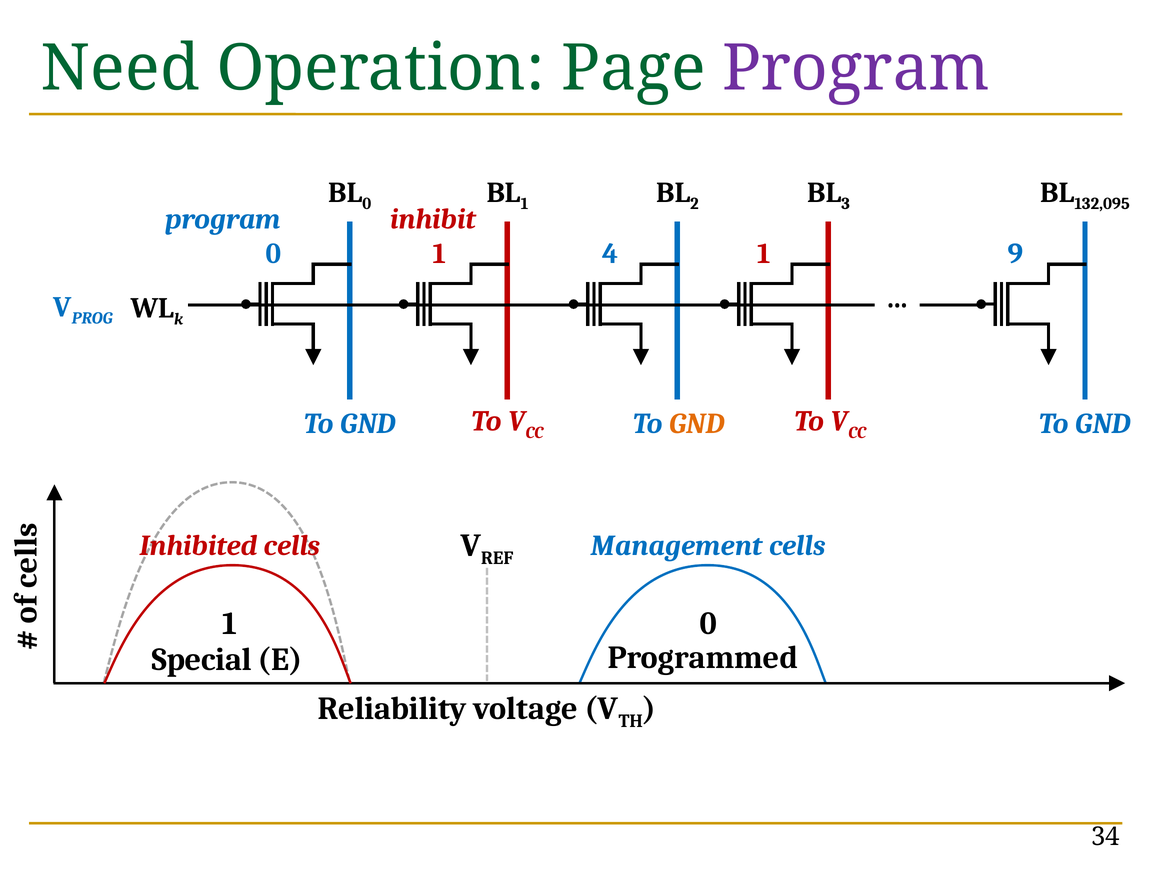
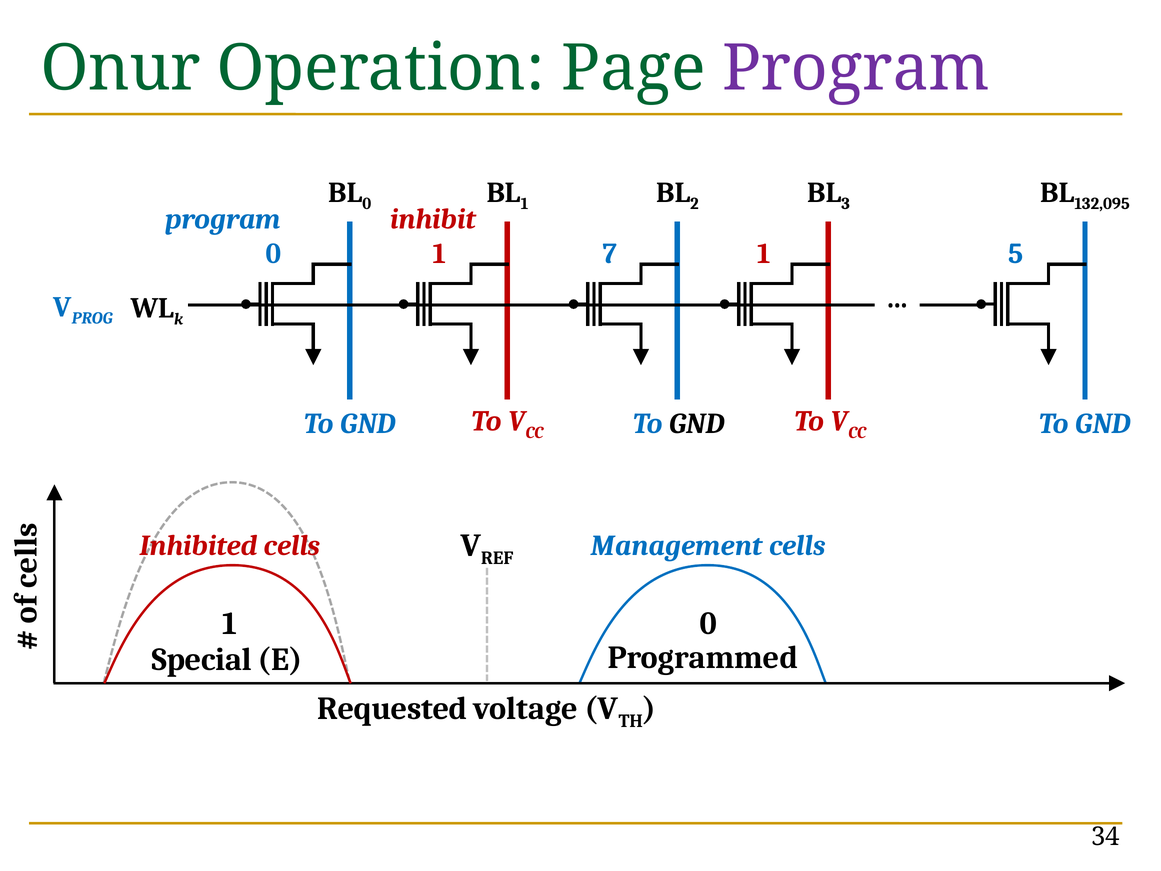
Need: Need -> Onur
4: 4 -> 7
9: 9 -> 5
GND at (697, 423) colour: orange -> black
Reliability: Reliability -> Requested
